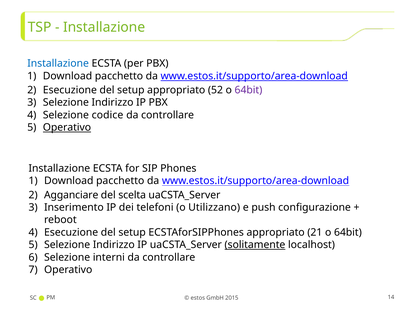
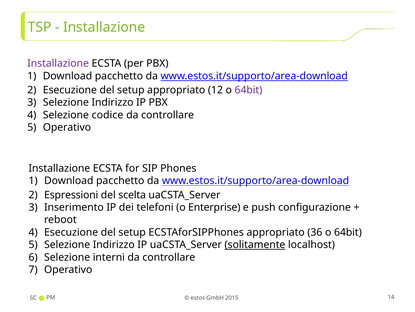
Installazione at (58, 63) colour: blue -> purple
52: 52 -> 12
Operativo at (67, 127) underline: present -> none
Agganciare: Agganciare -> Espressioni
Utilizzano: Utilizzano -> Enterprise
21: 21 -> 36
